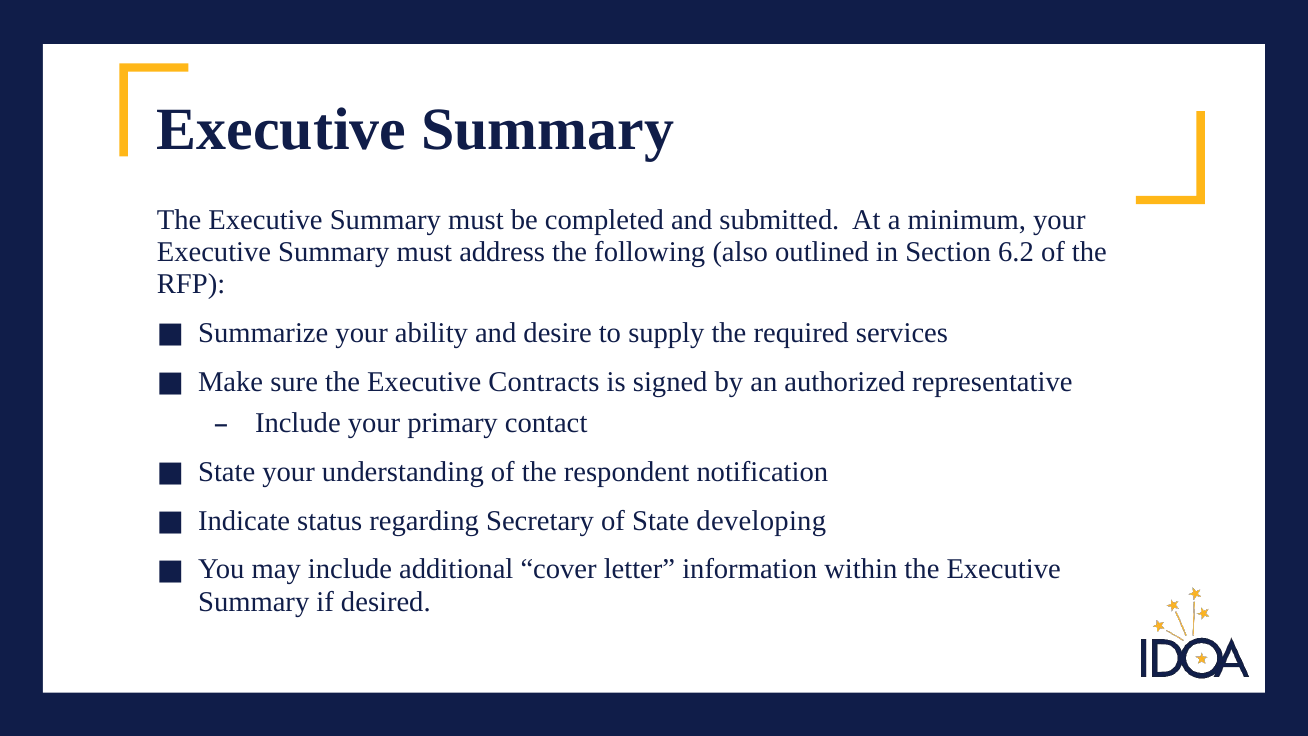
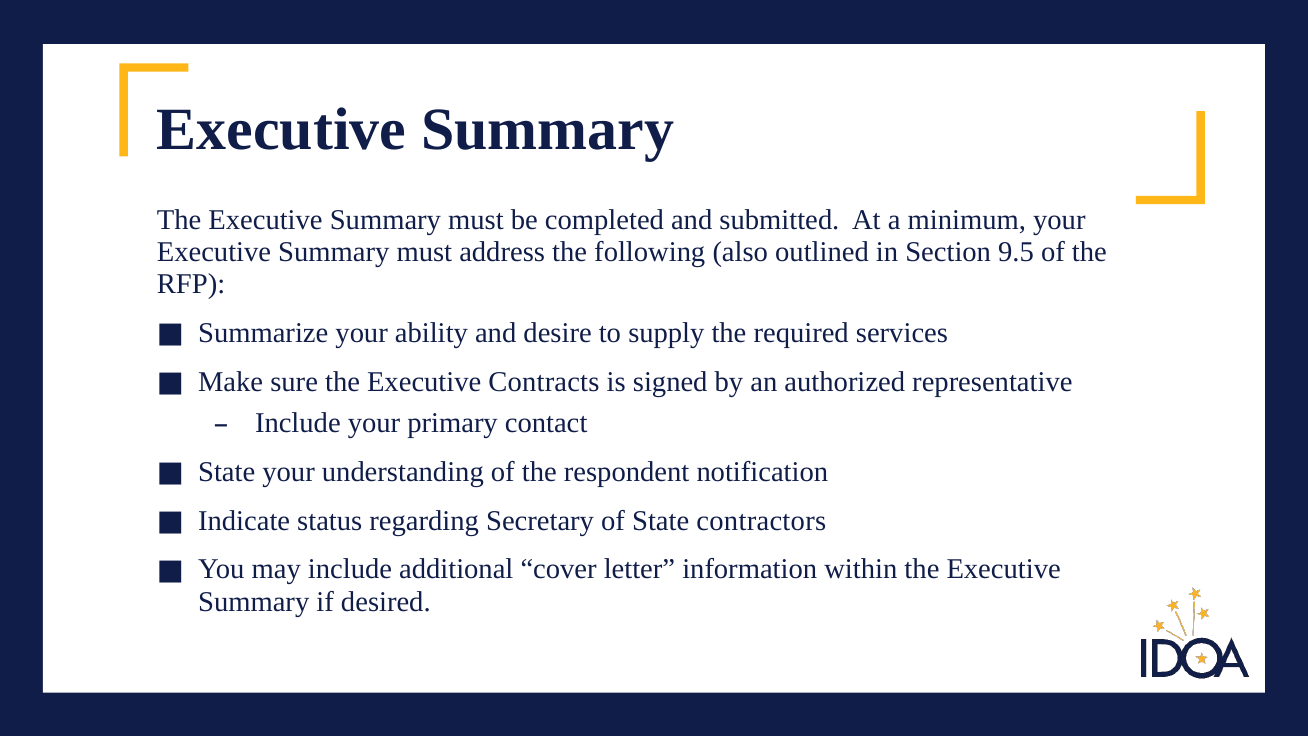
6.2: 6.2 -> 9.5
developing: developing -> contractors
